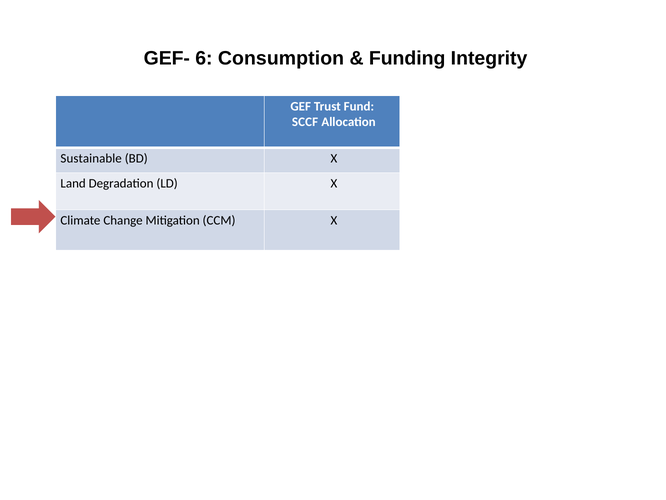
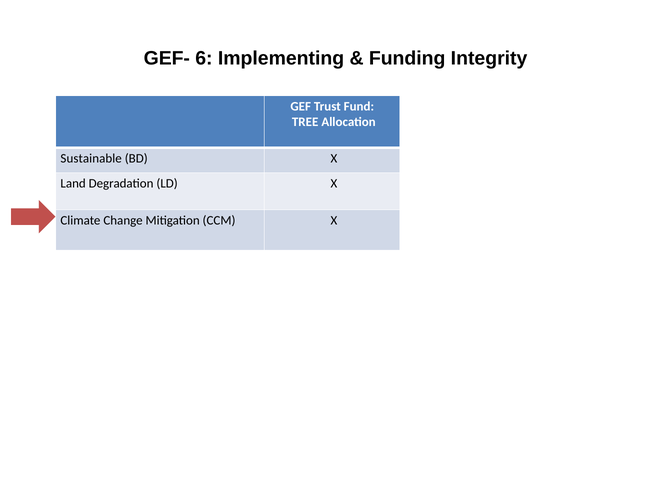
Consumption: Consumption -> Implementing
SCCF at (305, 122): SCCF -> TREE
